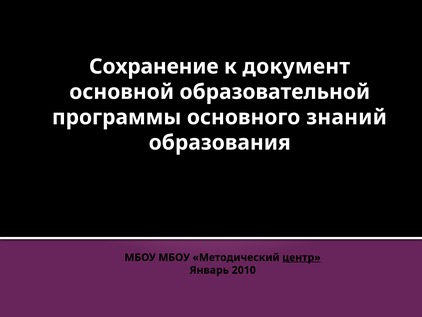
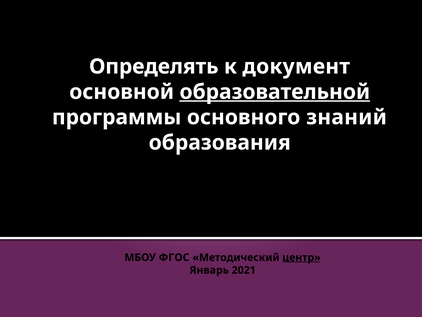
Сохранение: Сохранение -> Определять
образовательной underline: none -> present
МБОУ МБОУ: МБОУ -> ФГОС
2010: 2010 -> 2021
